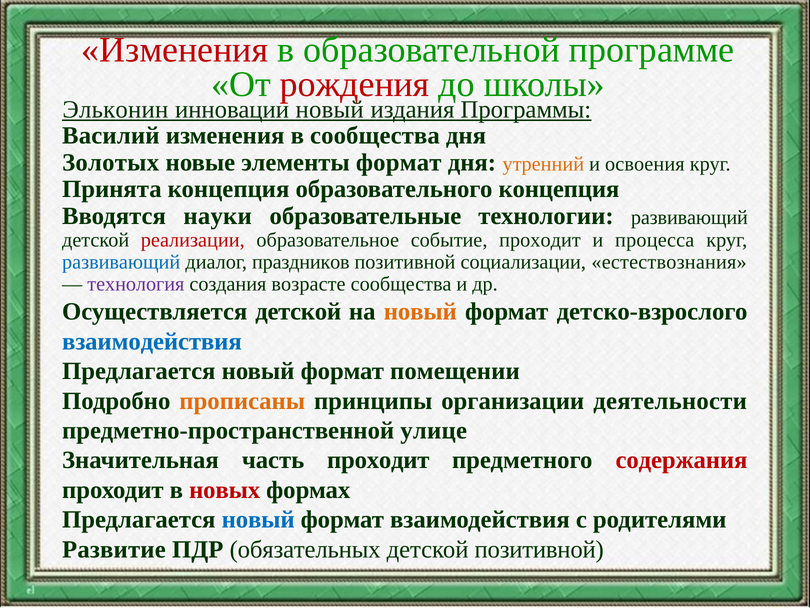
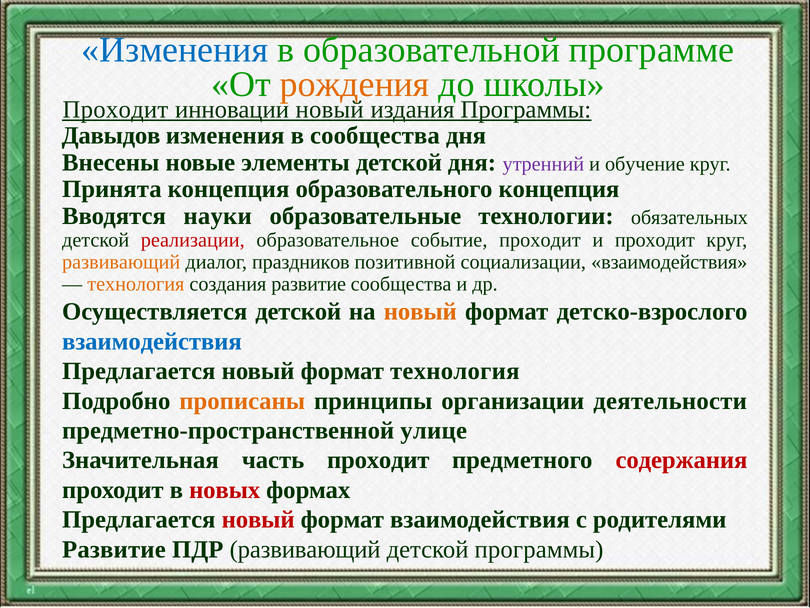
Изменения at (175, 50) colour: red -> blue
рождения colour: red -> orange
Эльконин at (115, 109): Эльконин -> Проходит
Василий: Василий -> Давыдов
Золотых: Золотых -> Внесены
элементы формат: формат -> детской
утренний colour: orange -> purple
освоения: освоения -> обучение
технологии развивающий: развивающий -> обязательных
и процесса: процесса -> проходит
развивающий at (121, 262) colour: blue -> orange
социализации естествознания: естествознания -> взаимодействия
технология at (136, 284) colour: purple -> orange
создания возрасте: возрасте -> развитие
формат помещении: помещении -> технология
новый at (258, 519) colour: blue -> red
ПДР обязательных: обязательных -> развивающий
детской позитивной: позитивной -> программы
